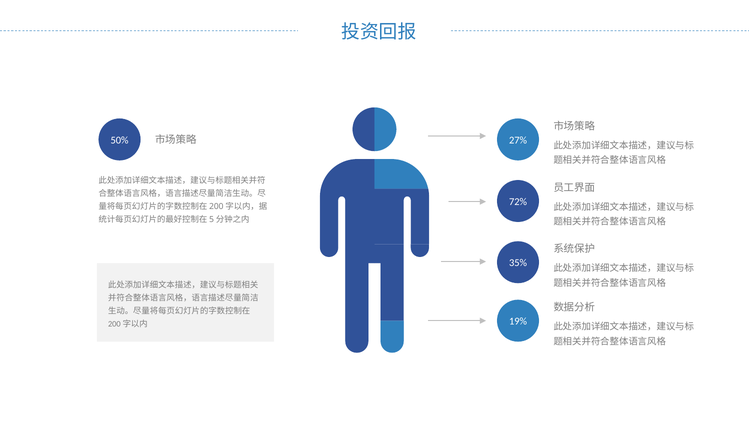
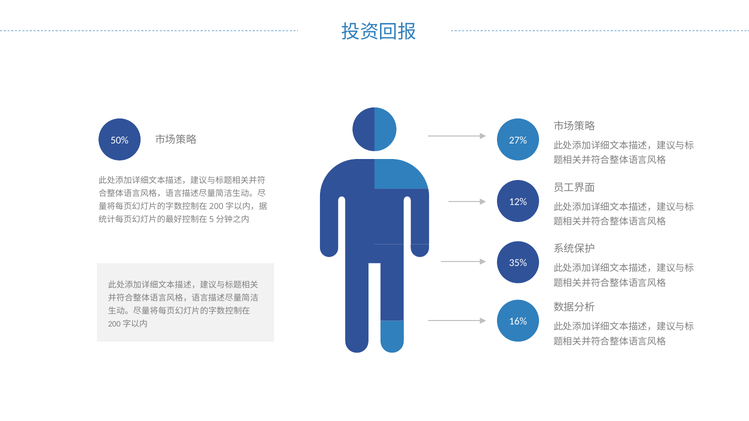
72%: 72% -> 12%
19%: 19% -> 16%
